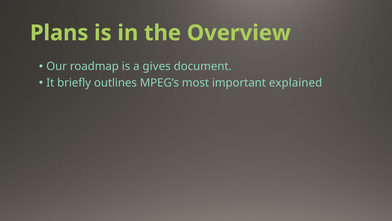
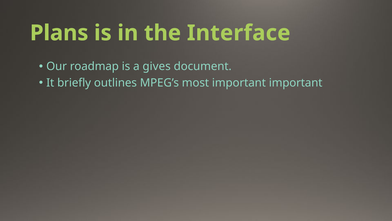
Overview: Overview -> Interface
important explained: explained -> important
